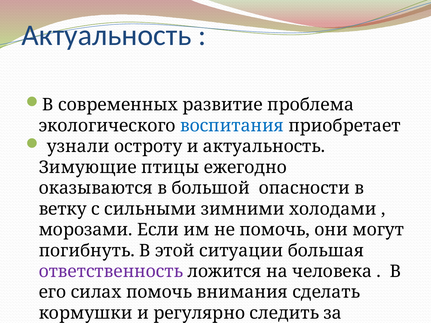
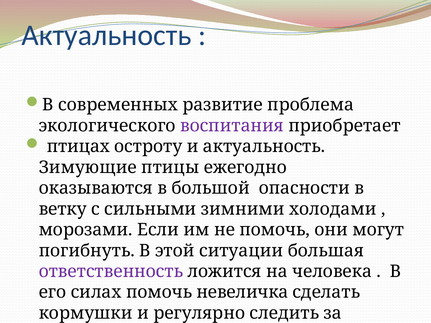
воспитания colour: blue -> purple
узнали: узнали -> птицах
помочь внимания: внимания -> невеличка
